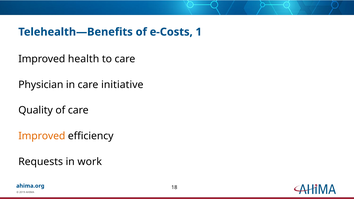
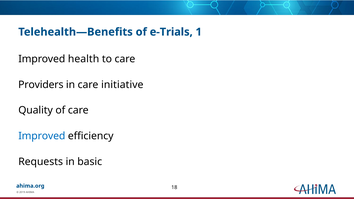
e-Costs: e-Costs -> e-Trials
Physician: Physician -> Providers
Improved at (42, 136) colour: orange -> blue
work: work -> basic
